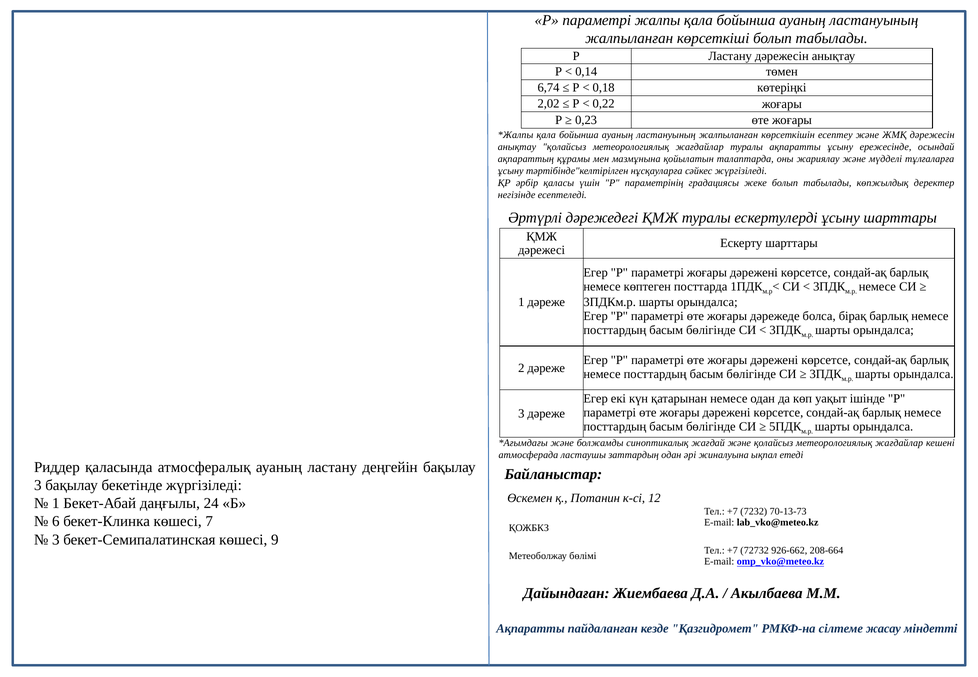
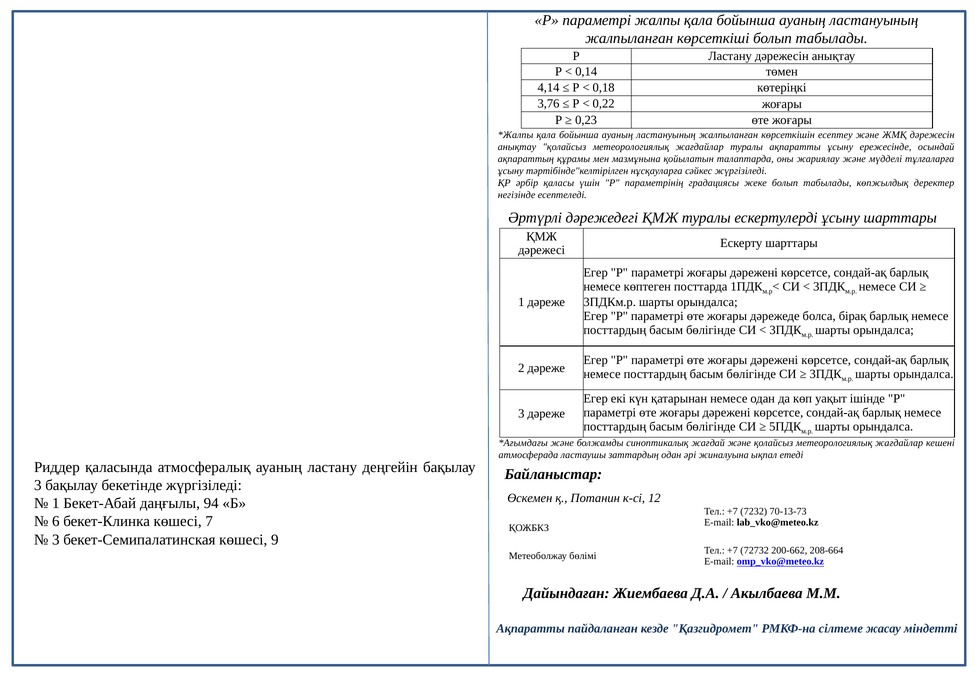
6,74: 6,74 -> 4,14
2,02: 2,02 -> 3,76
24: 24 -> 94
926-662: 926-662 -> 200-662
